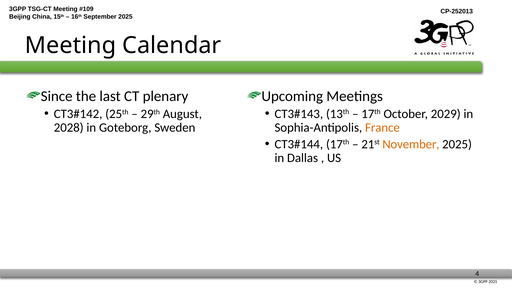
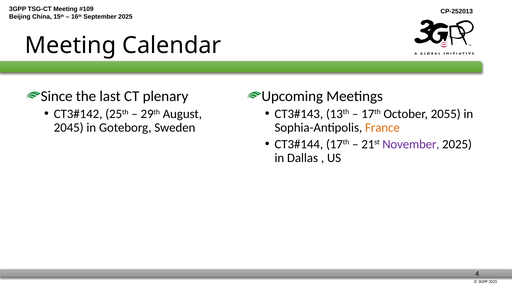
2029: 2029 -> 2055
2028: 2028 -> 2045
November colour: orange -> purple
